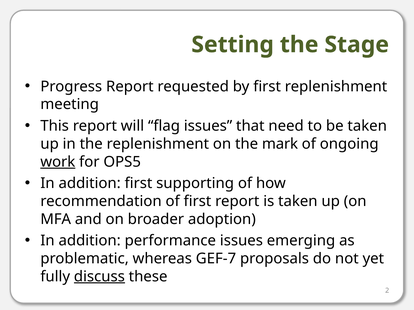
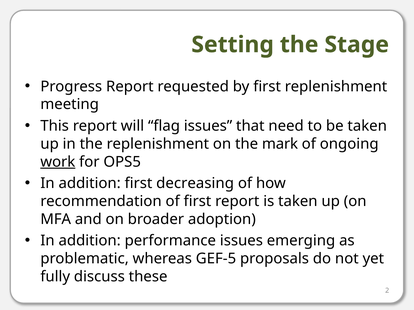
supporting: supporting -> decreasing
GEF-7: GEF-7 -> GEF-5
discuss underline: present -> none
